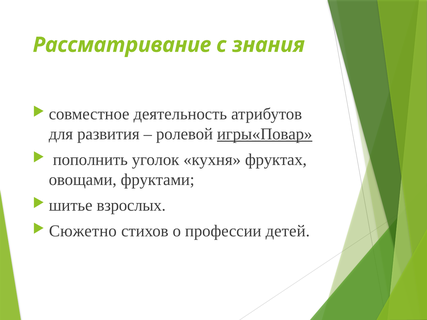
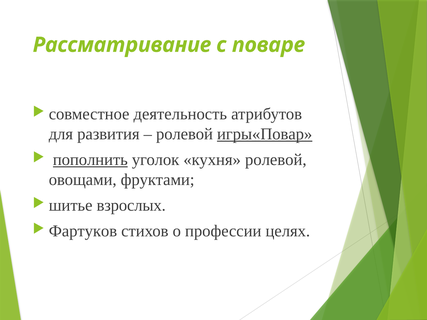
знания: знания -> поваре
пополнить underline: none -> present
кухня фруктах: фруктах -> ролевой
Сюжетно: Сюжетно -> Фартуков
детей: детей -> целях
